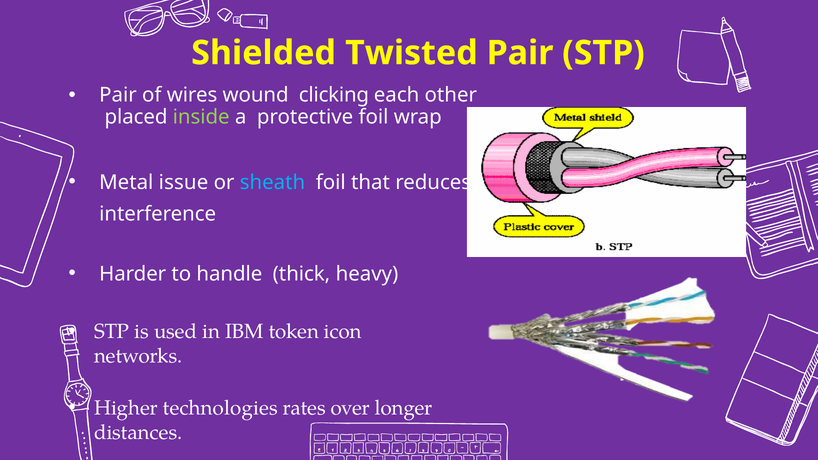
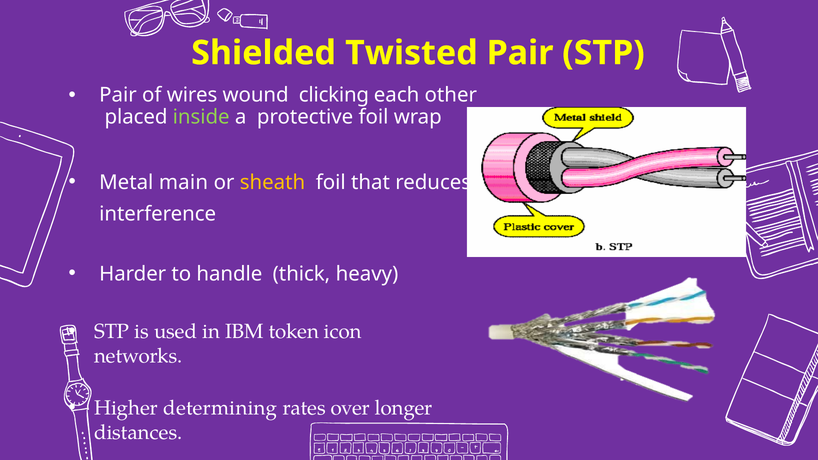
issue: issue -> main
sheath colour: light blue -> yellow
technologies: technologies -> determining
